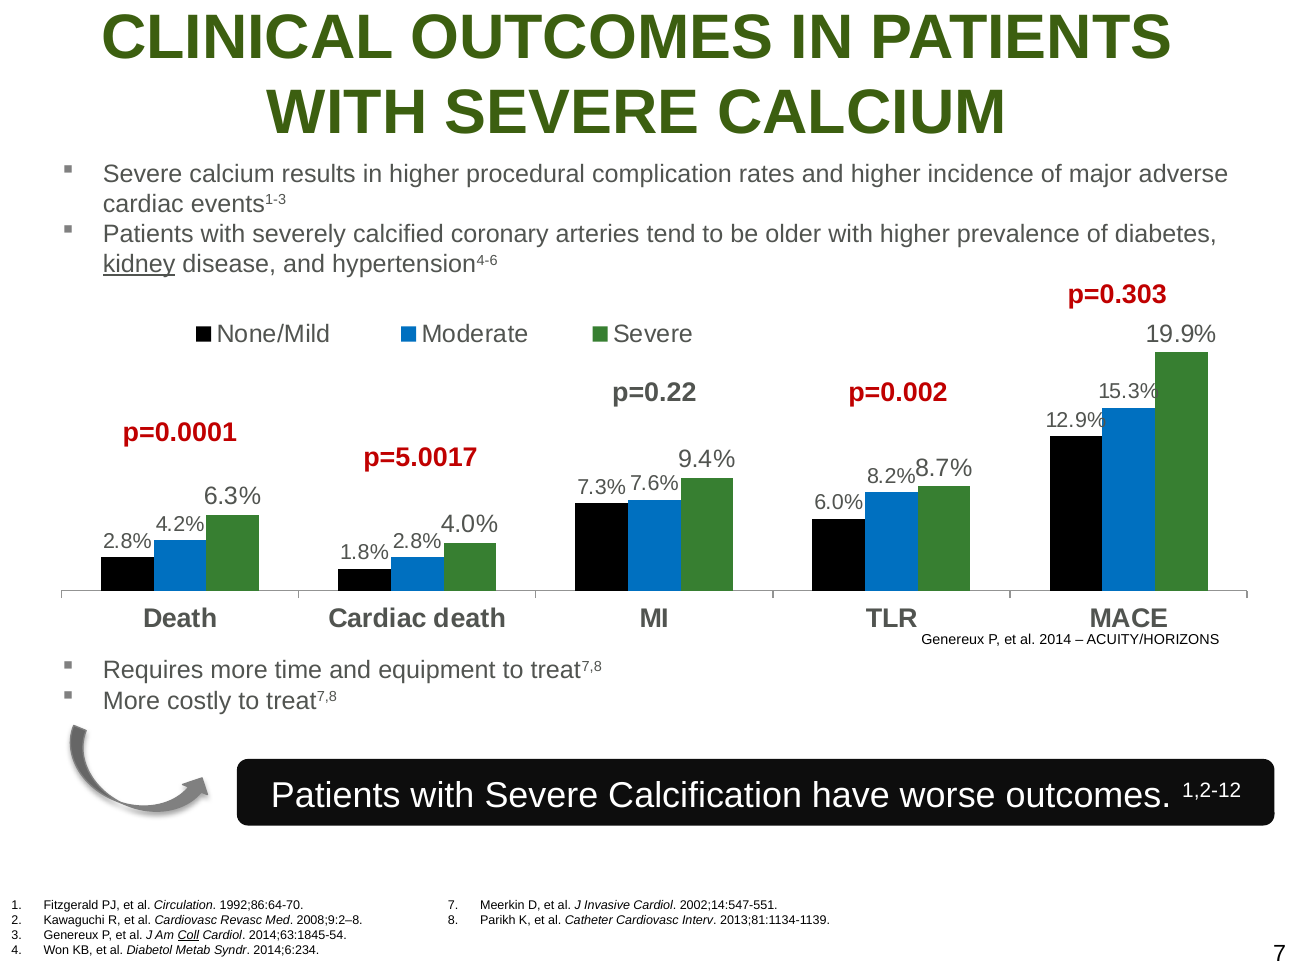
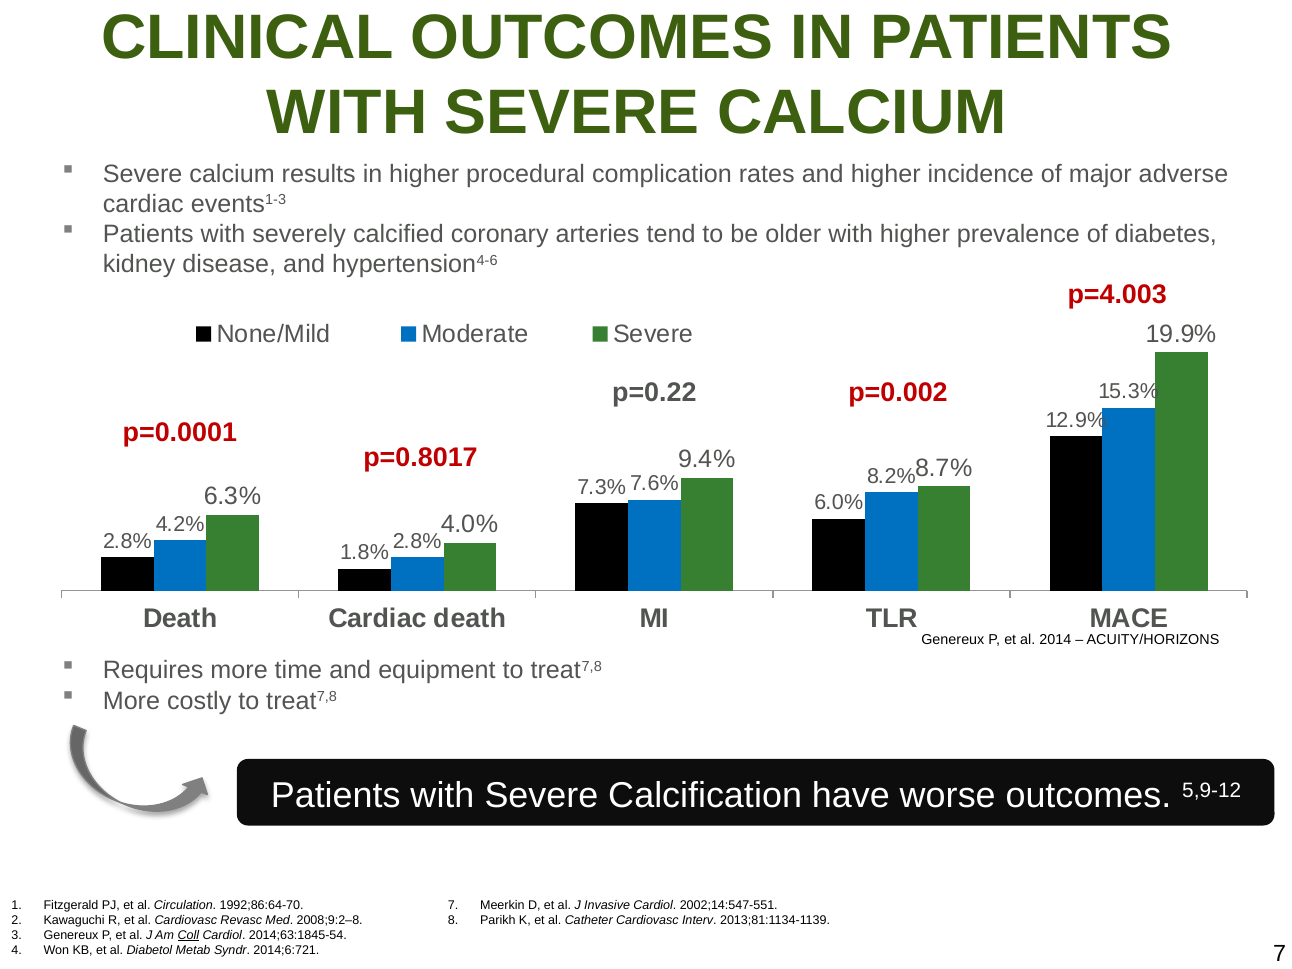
kidney underline: present -> none
p=0.303: p=0.303 -> p=4.003
p=5.0017: p=5.0017 -> p=0.8017
1,2-12: 1,2-12 -> 5,9-12
2014;6:234: 2014;6:234 -> 2014;6:721
